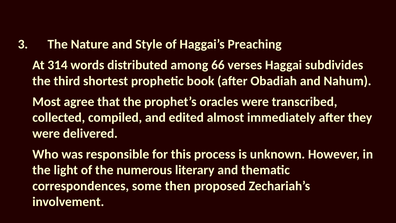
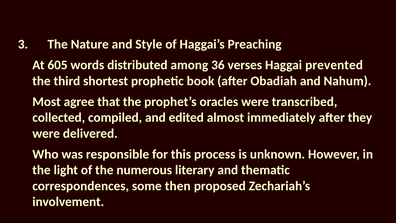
314: 314 -> 605
66: 66 -> 36
subdivides: subdivides -> prevented
